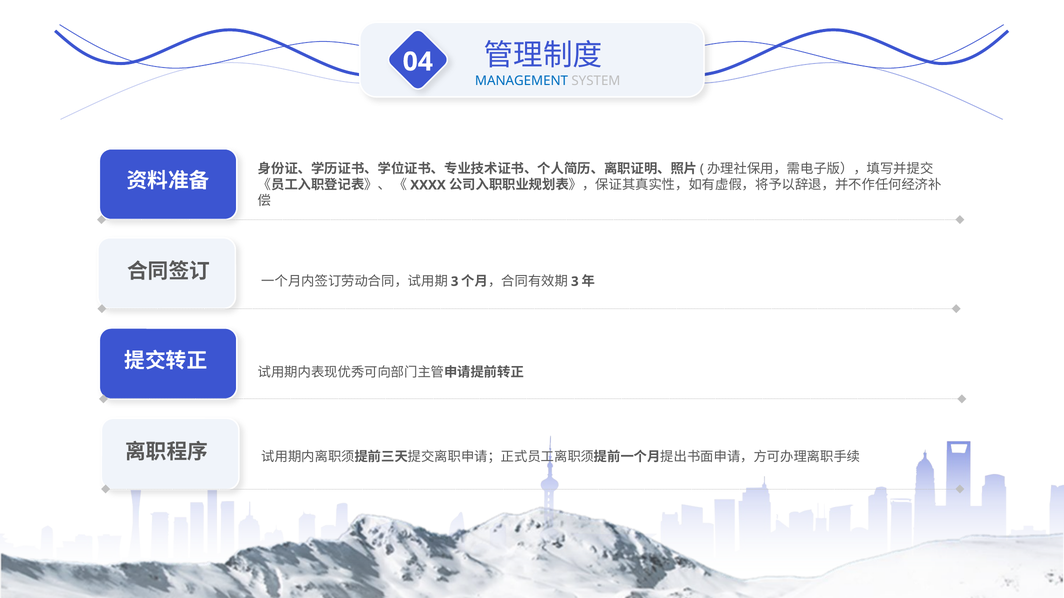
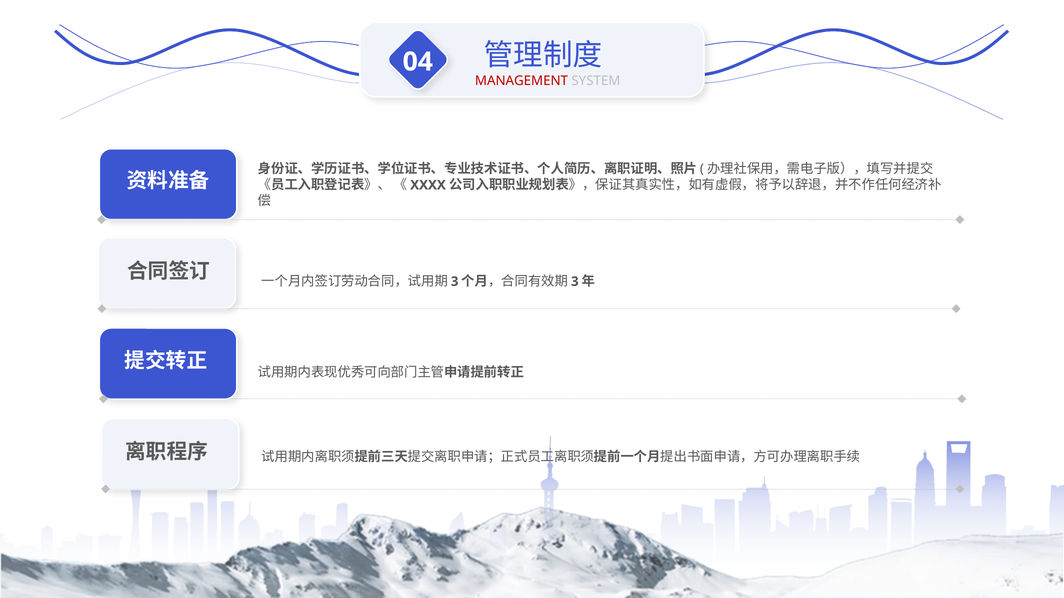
MANAGEMENT colour: blue -> red
